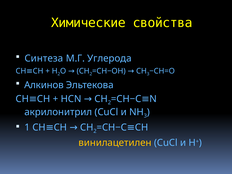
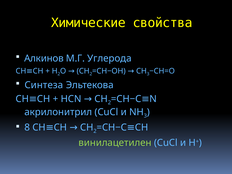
Синтеза: Синтеза -> Алкинов
Алкинов: Алкинов -> Синтеза
1: 1 -> 8
винилацетилен colour: yellow -> light green
